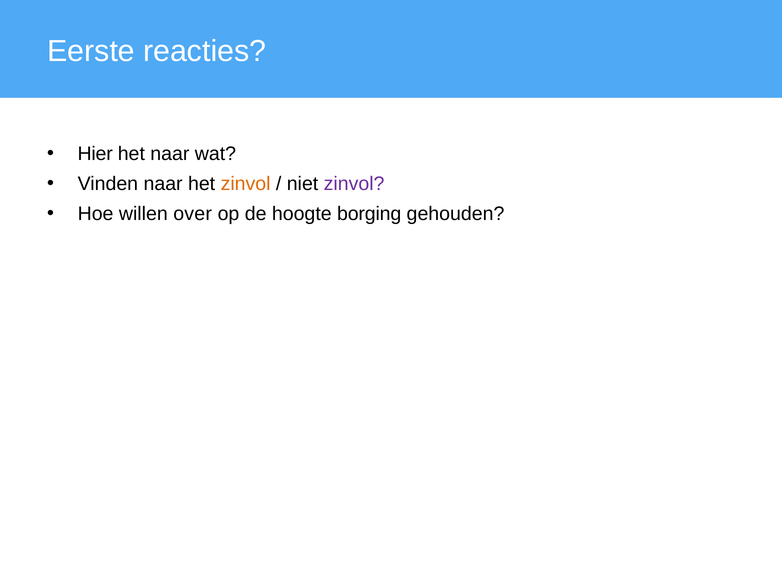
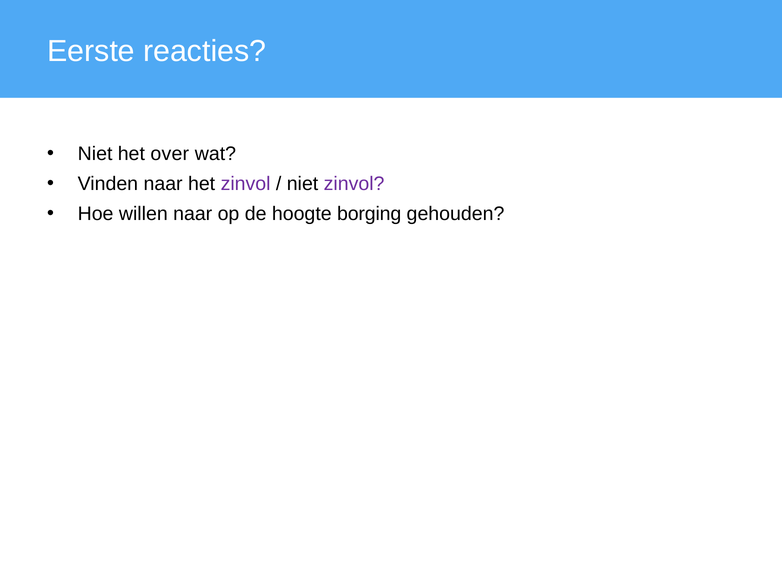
Hier at (95, 154): Hier -> Niet
het naar: naar -> over
zinvol at (246, 184) colour: orange -> purple
willen over: over -> naar
